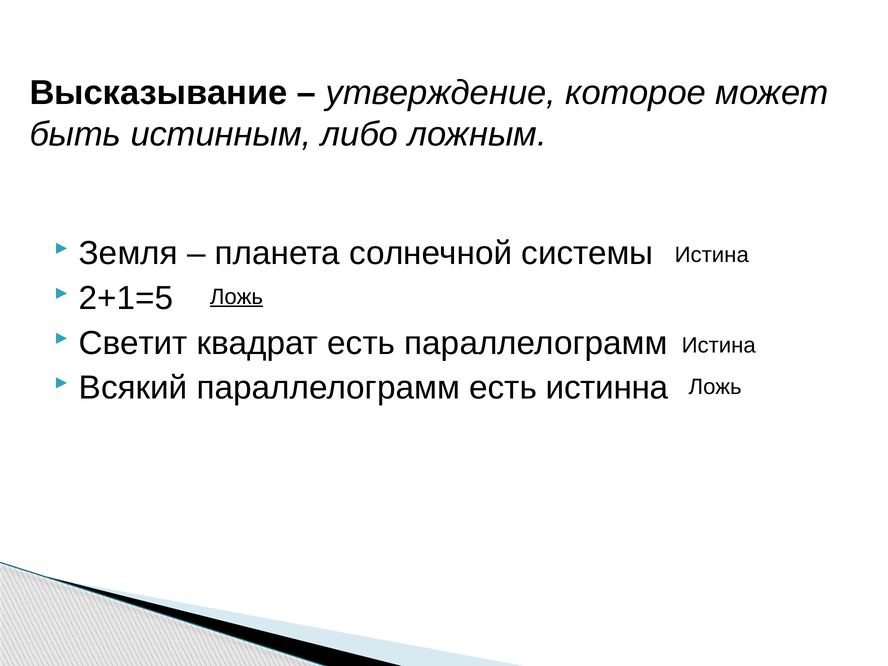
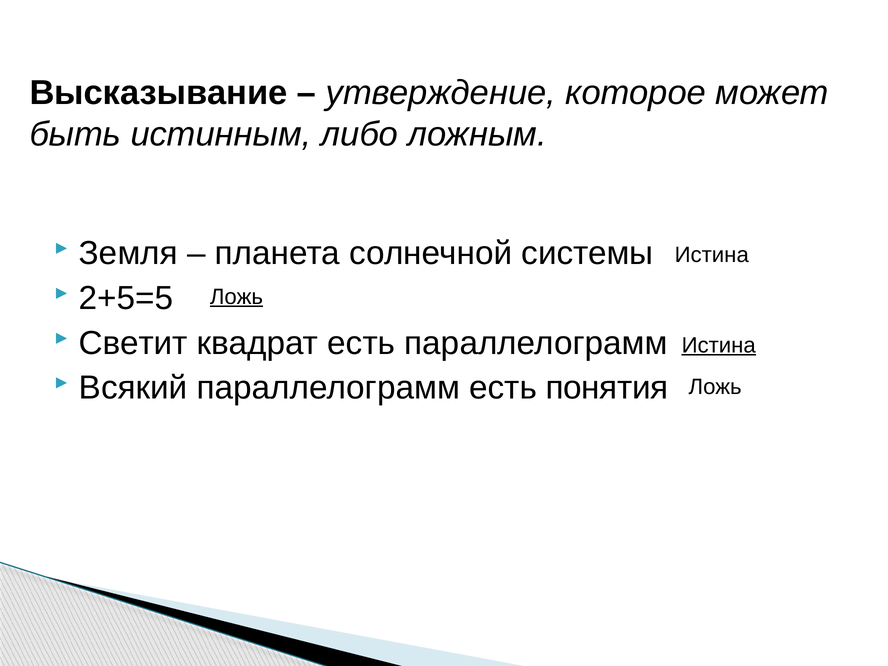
2+1=5: 2+1=5 -> 2+5=5
Истина at (719, 345) underline: none -> present
истинна: истинна -> понятия
